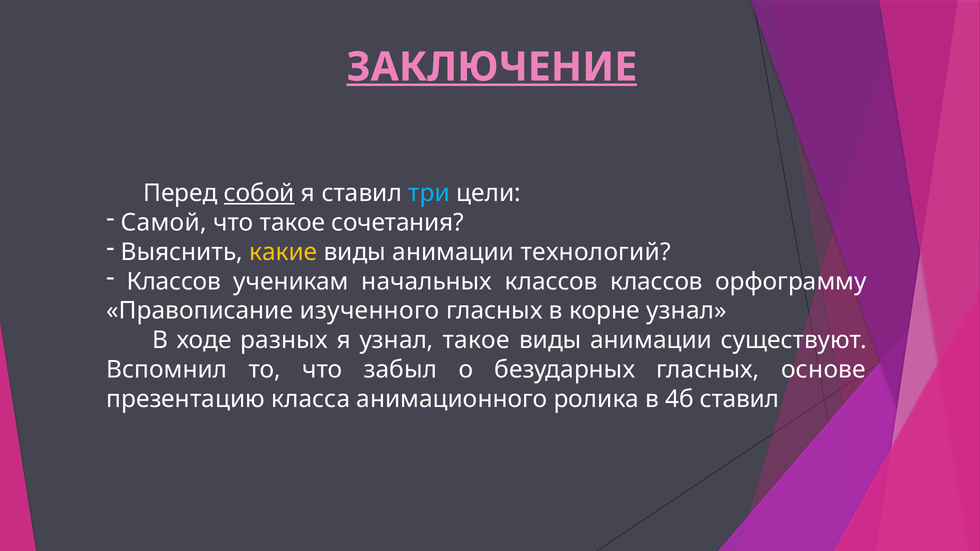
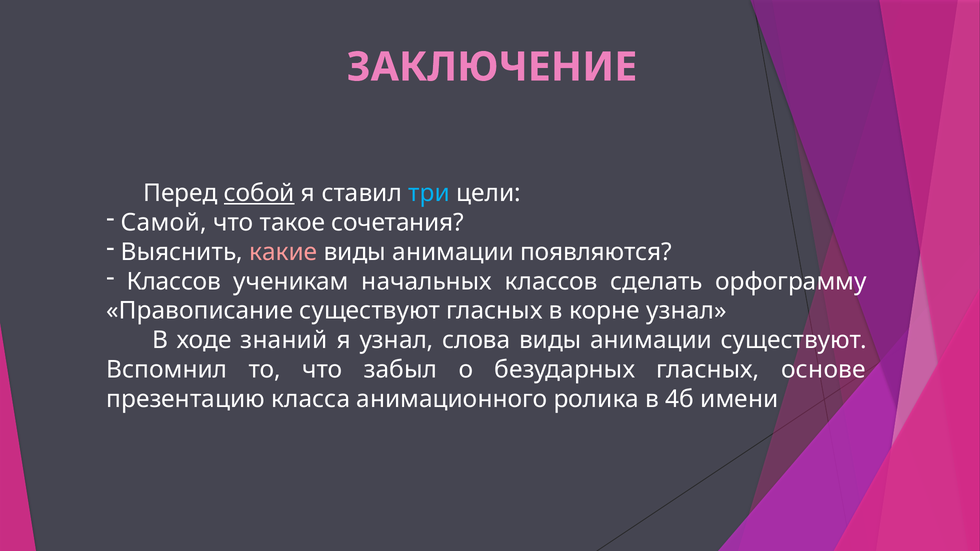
ЗАКЛЮЧЕНИЕ underline: present -> none
какие colour: yellow -> pink
технологий: технологий -> появляются
классов классов: классов -> сделать
Правописание изученного: изученного -> существуют
разных: разных -> знаний
узнал такое: такое -> слова
4б ставил: ставил -> имени
